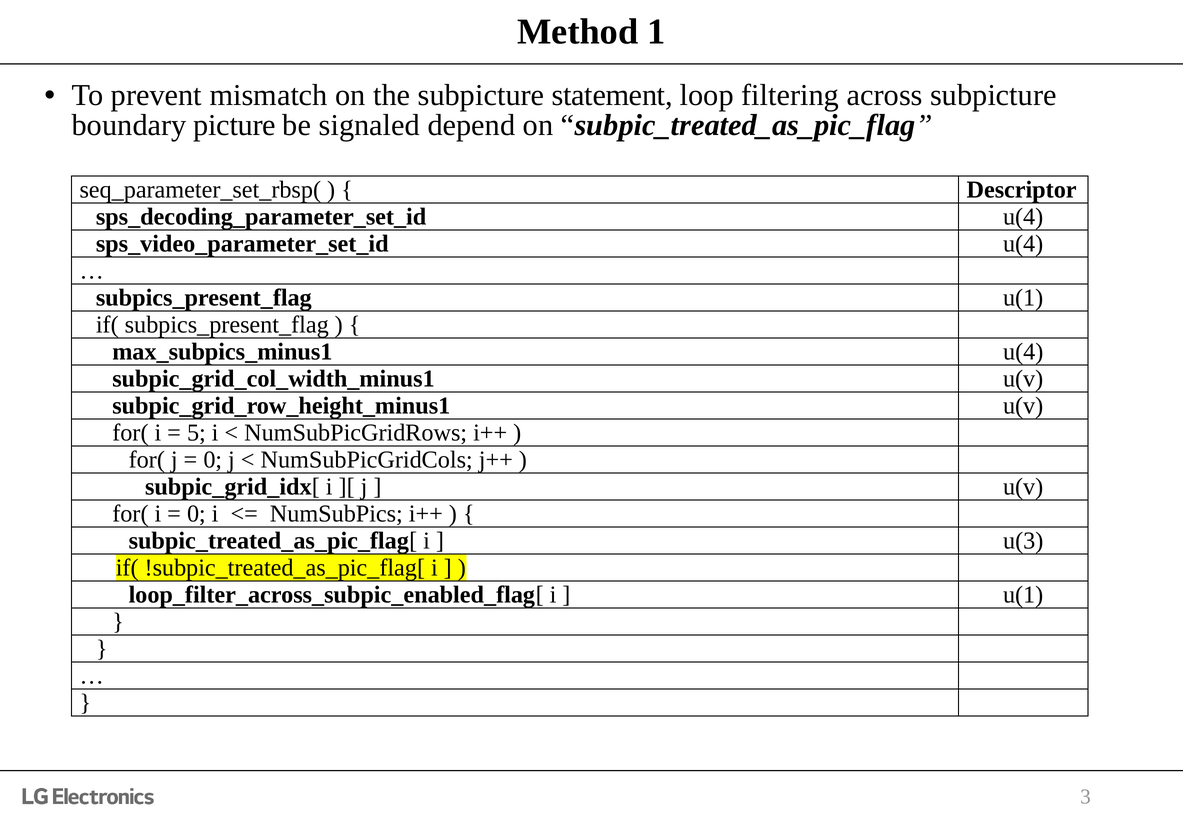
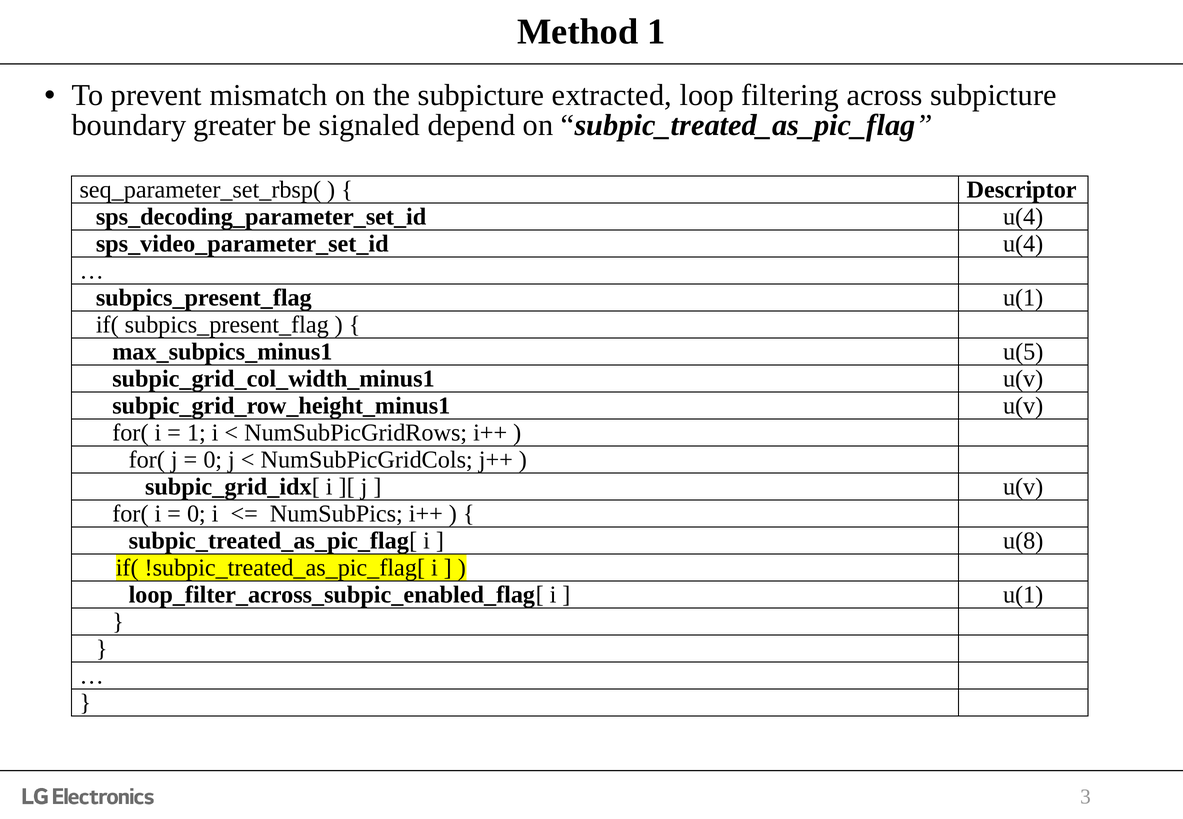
statement: statement -> extracted
picture: picture -> greater
u(4 at (1023, 352): u(4 -> u(5
5 at (196, 433): 5 -> 1
u(3: u(3 -> u(8
